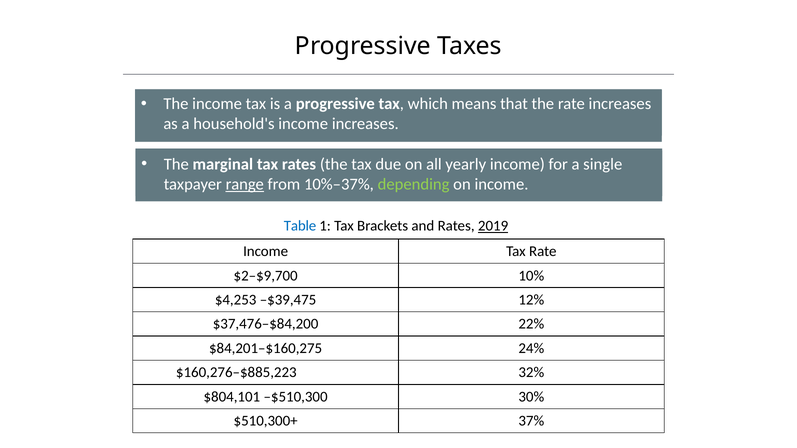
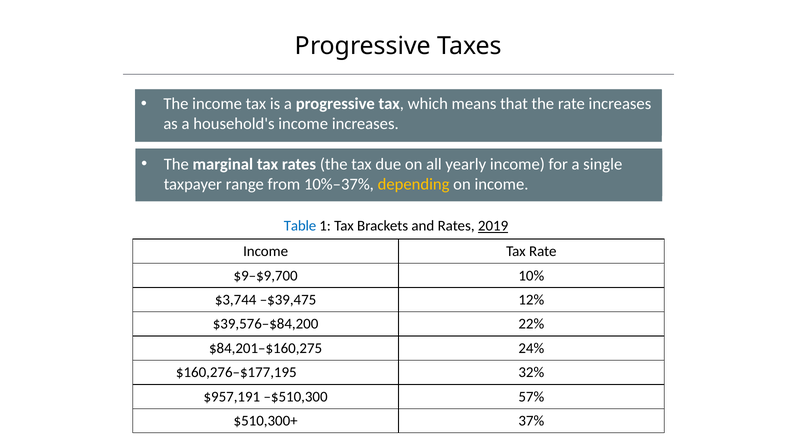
range underline: present -> none
depending colour: light green -> yellow
$2–$9,700: $2–$9,700 -> $9–$9,700
$4,253: $4,253 -> $3,744
$37,476–$84,200: $37,476–$84,200 -> $39,576–$84,200
$160,276–$885,223: $160,276–$885,223 -> $160,276–$177,195
$804,101: $804,101 -> $957,191
30%: 30% -> 57%
